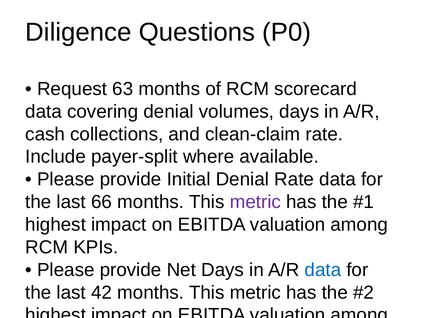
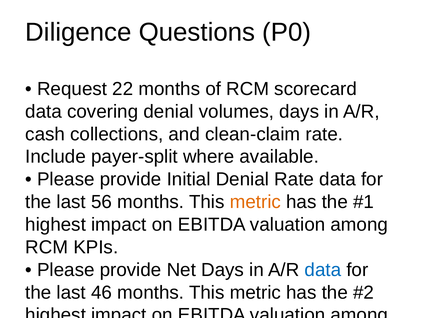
63: 63 -> 22
66: 66 -> 56
metric at (255, 202) colour: purple -> orange
42: 42 -> 46
